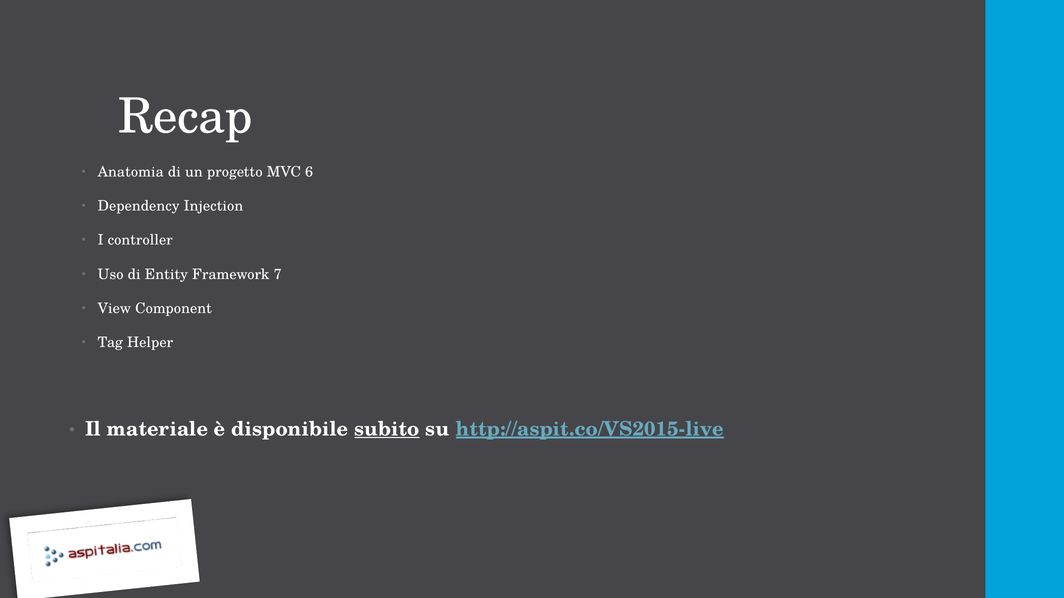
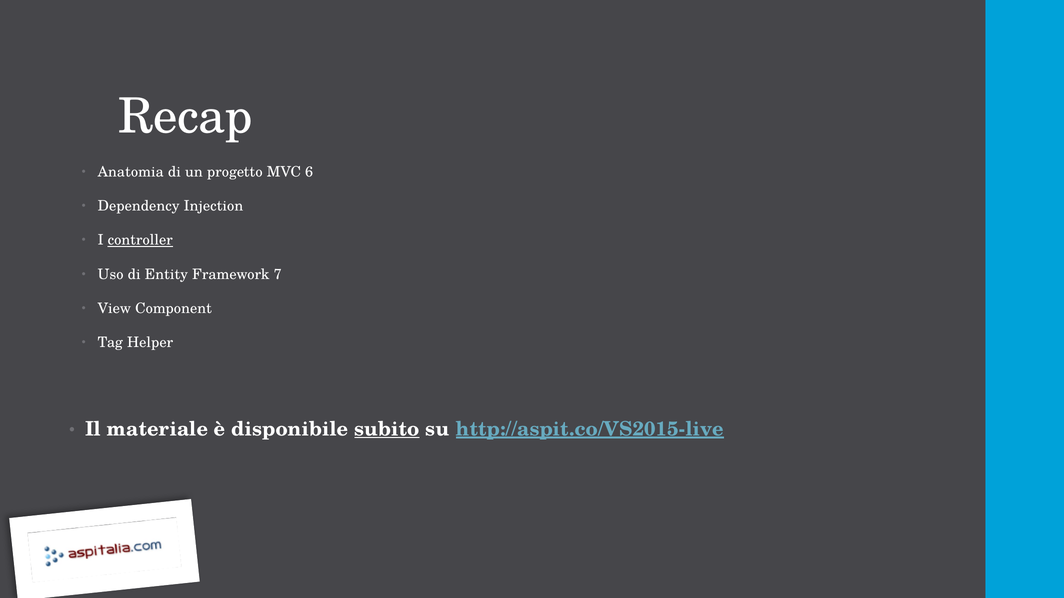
controller underline: none -> present
